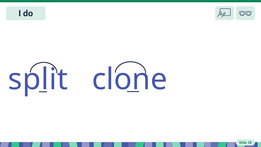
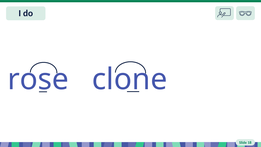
split: split -> rose
